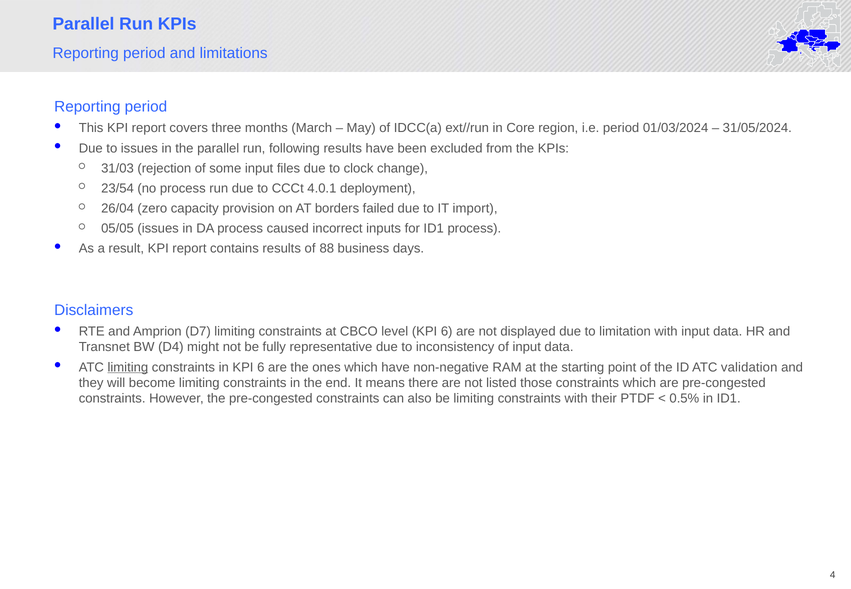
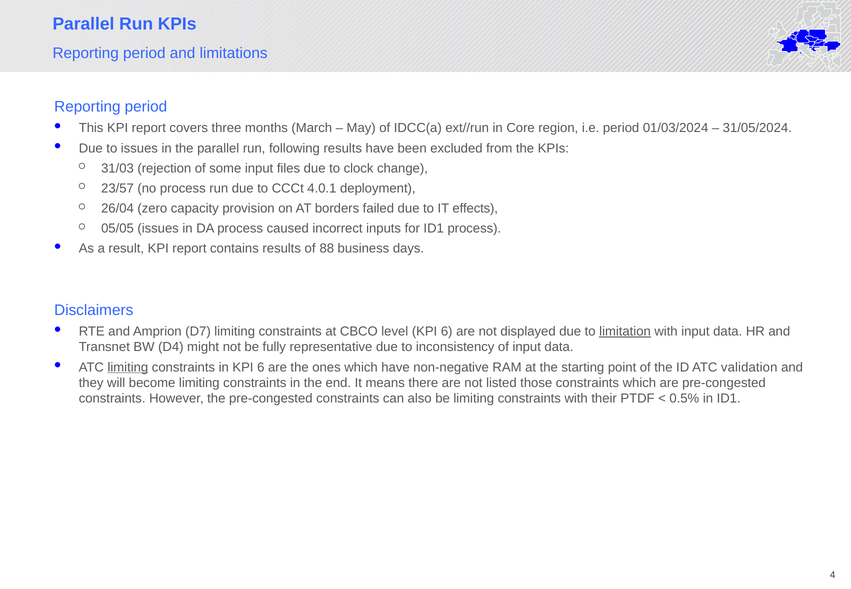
23/54: 23/54 -> 23/57
import: import -> effects
limitation underline: none -> present
